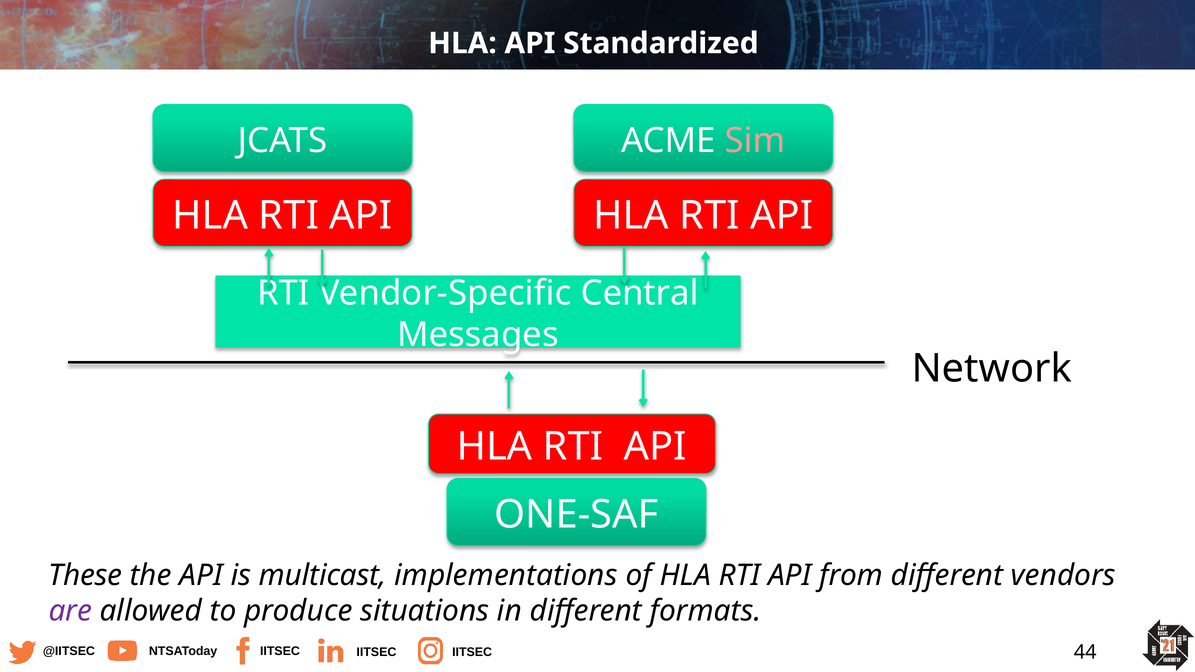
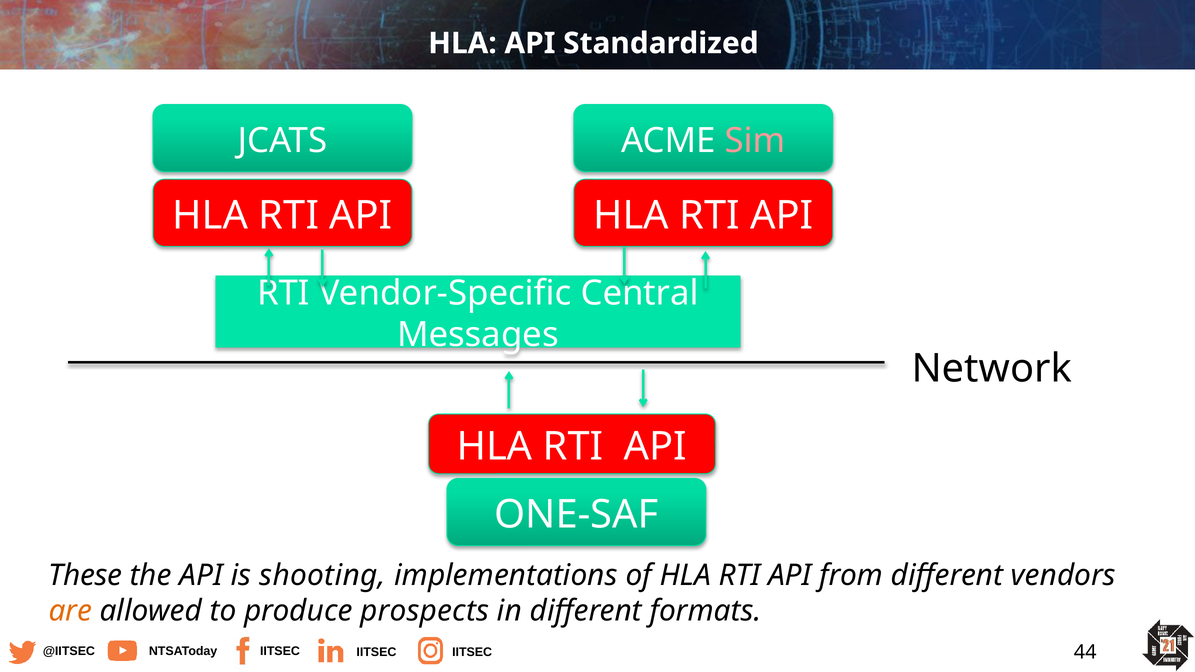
multicast: multicast -> shooting
are colour: purple -> orange
situations: situations -> prospects
